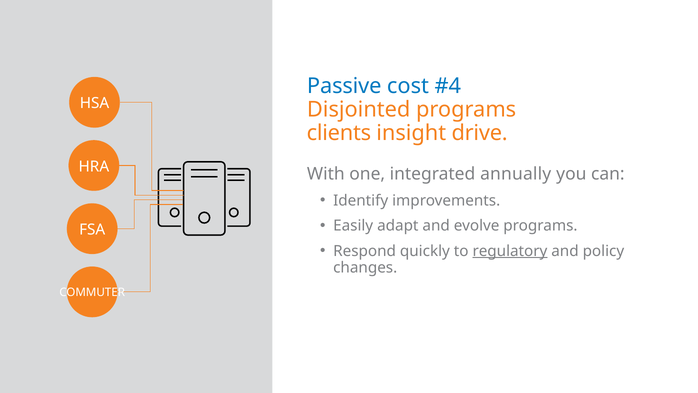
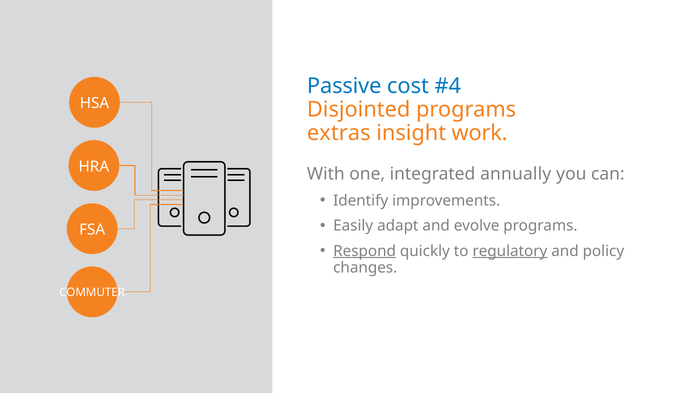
clients: clients -> extras
drive: drive -> work
Respond underline: none -> present
